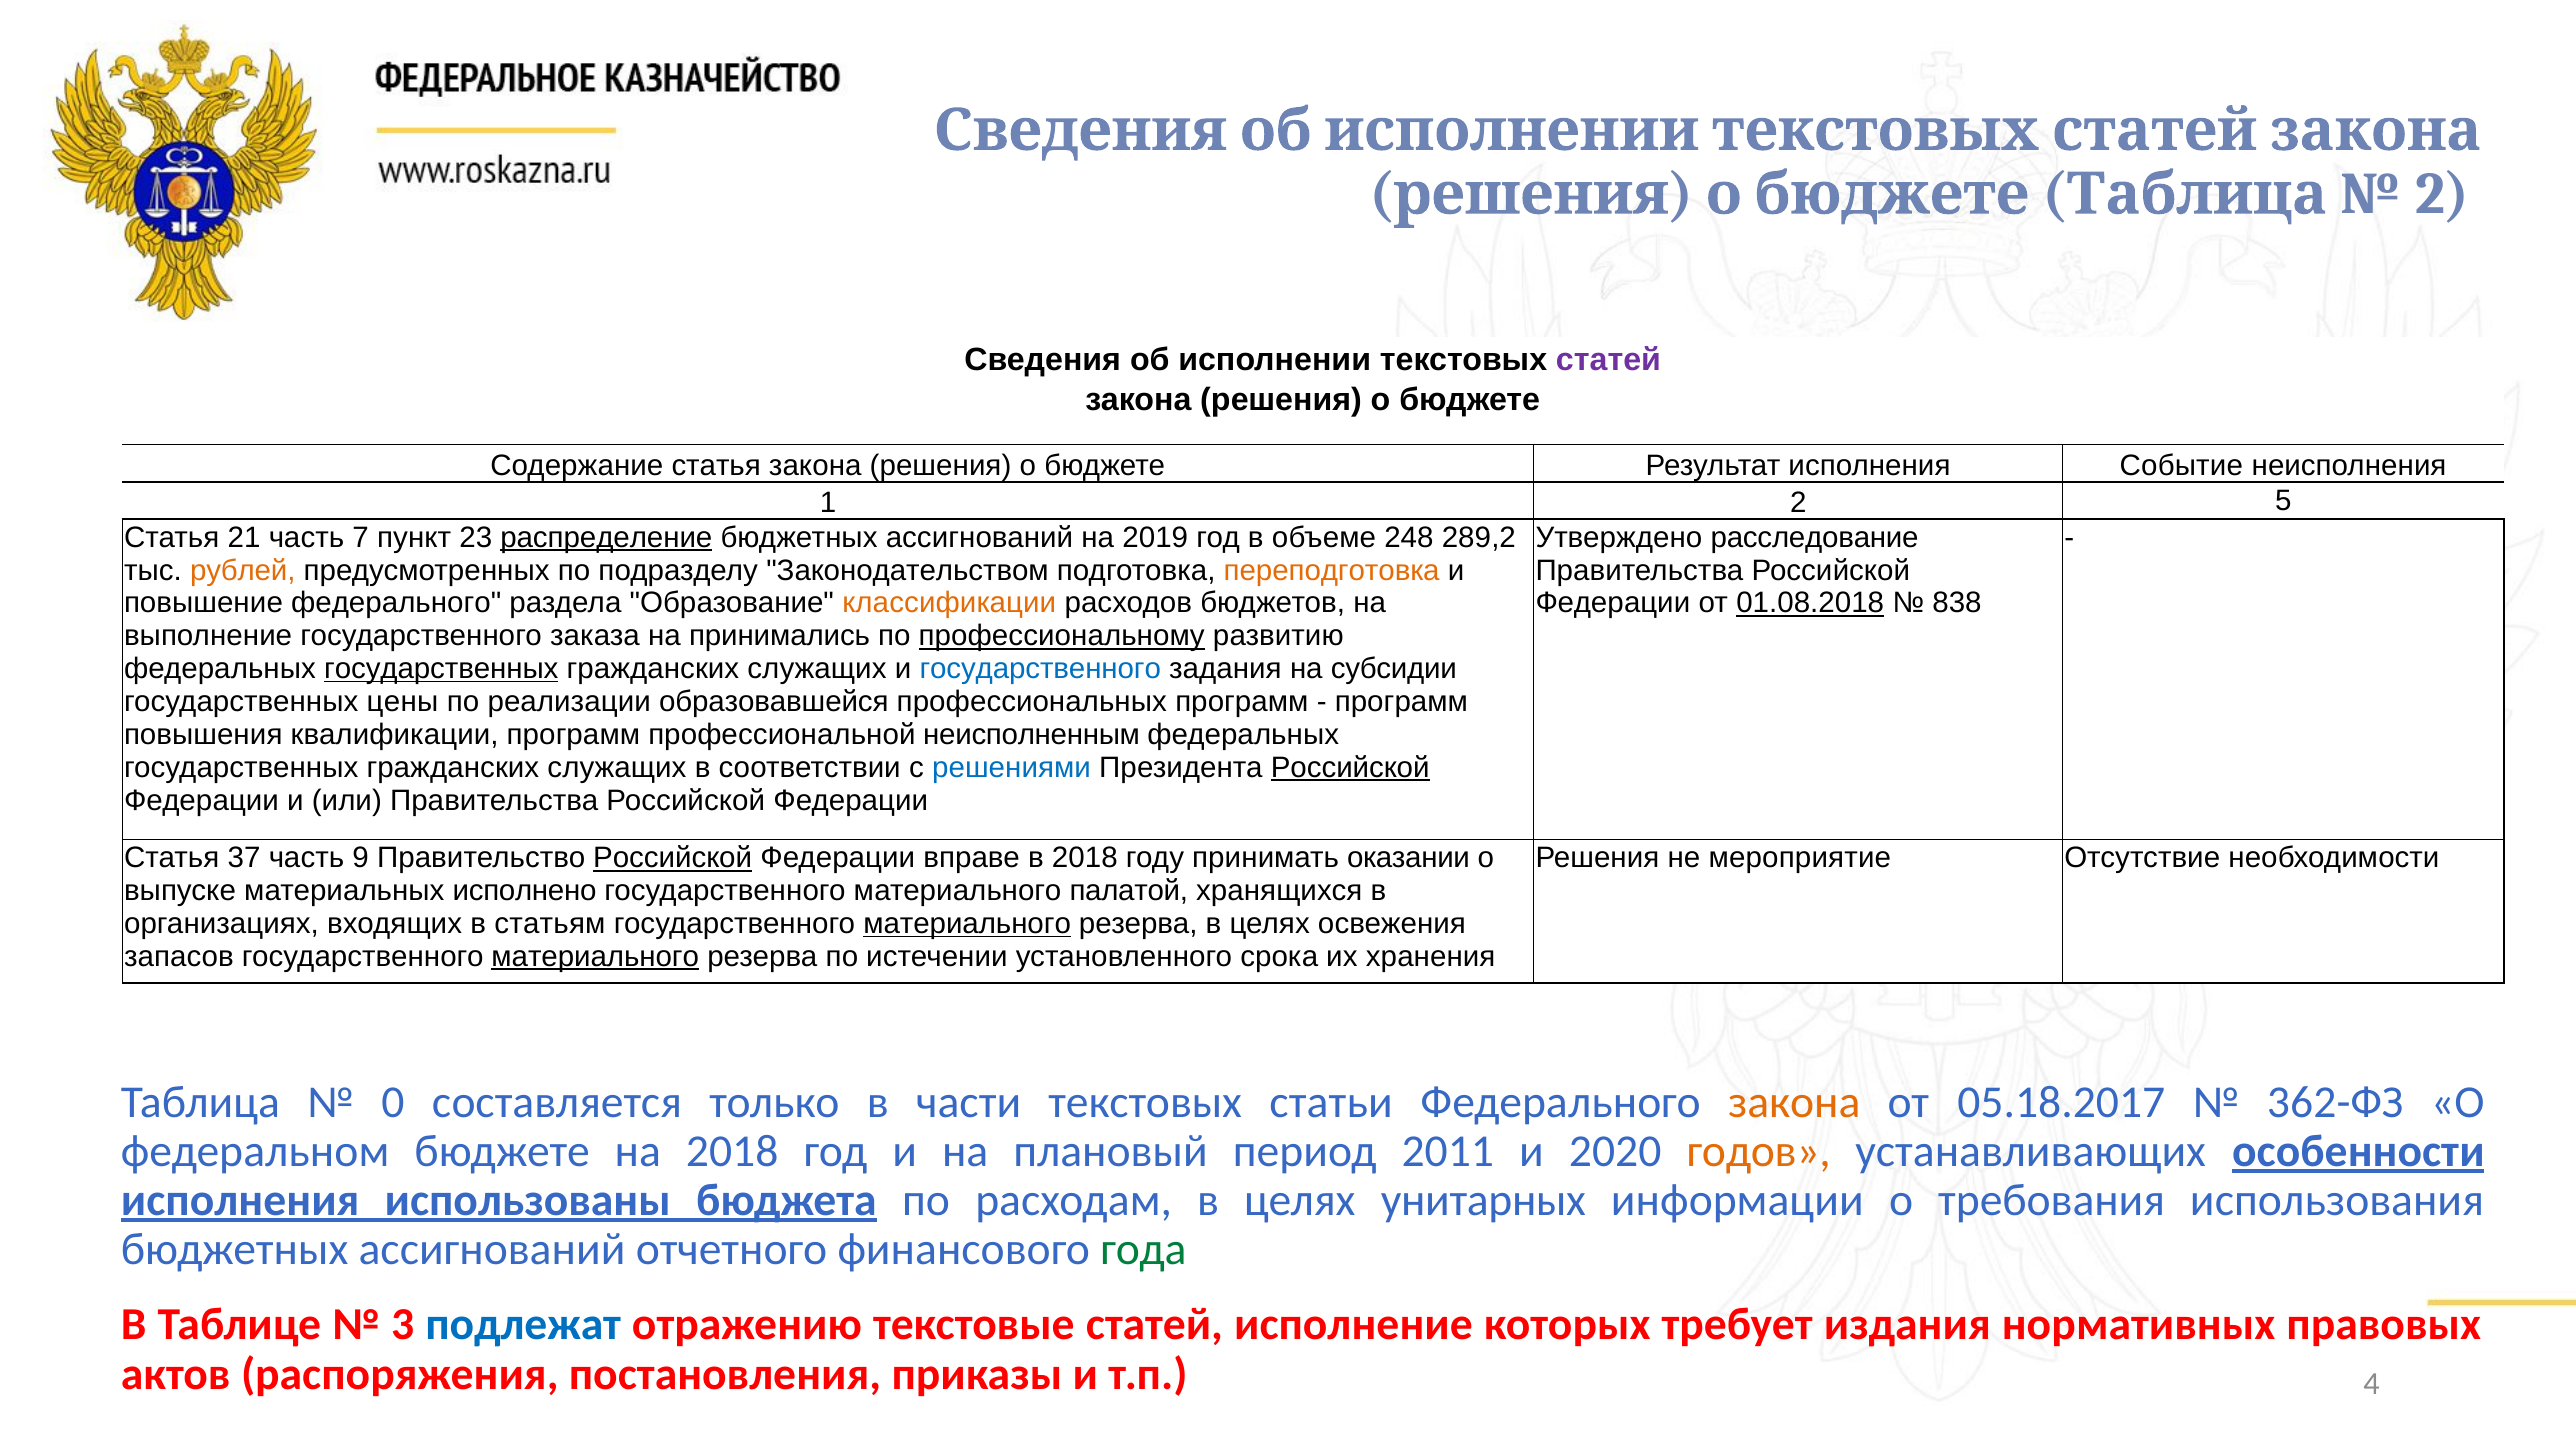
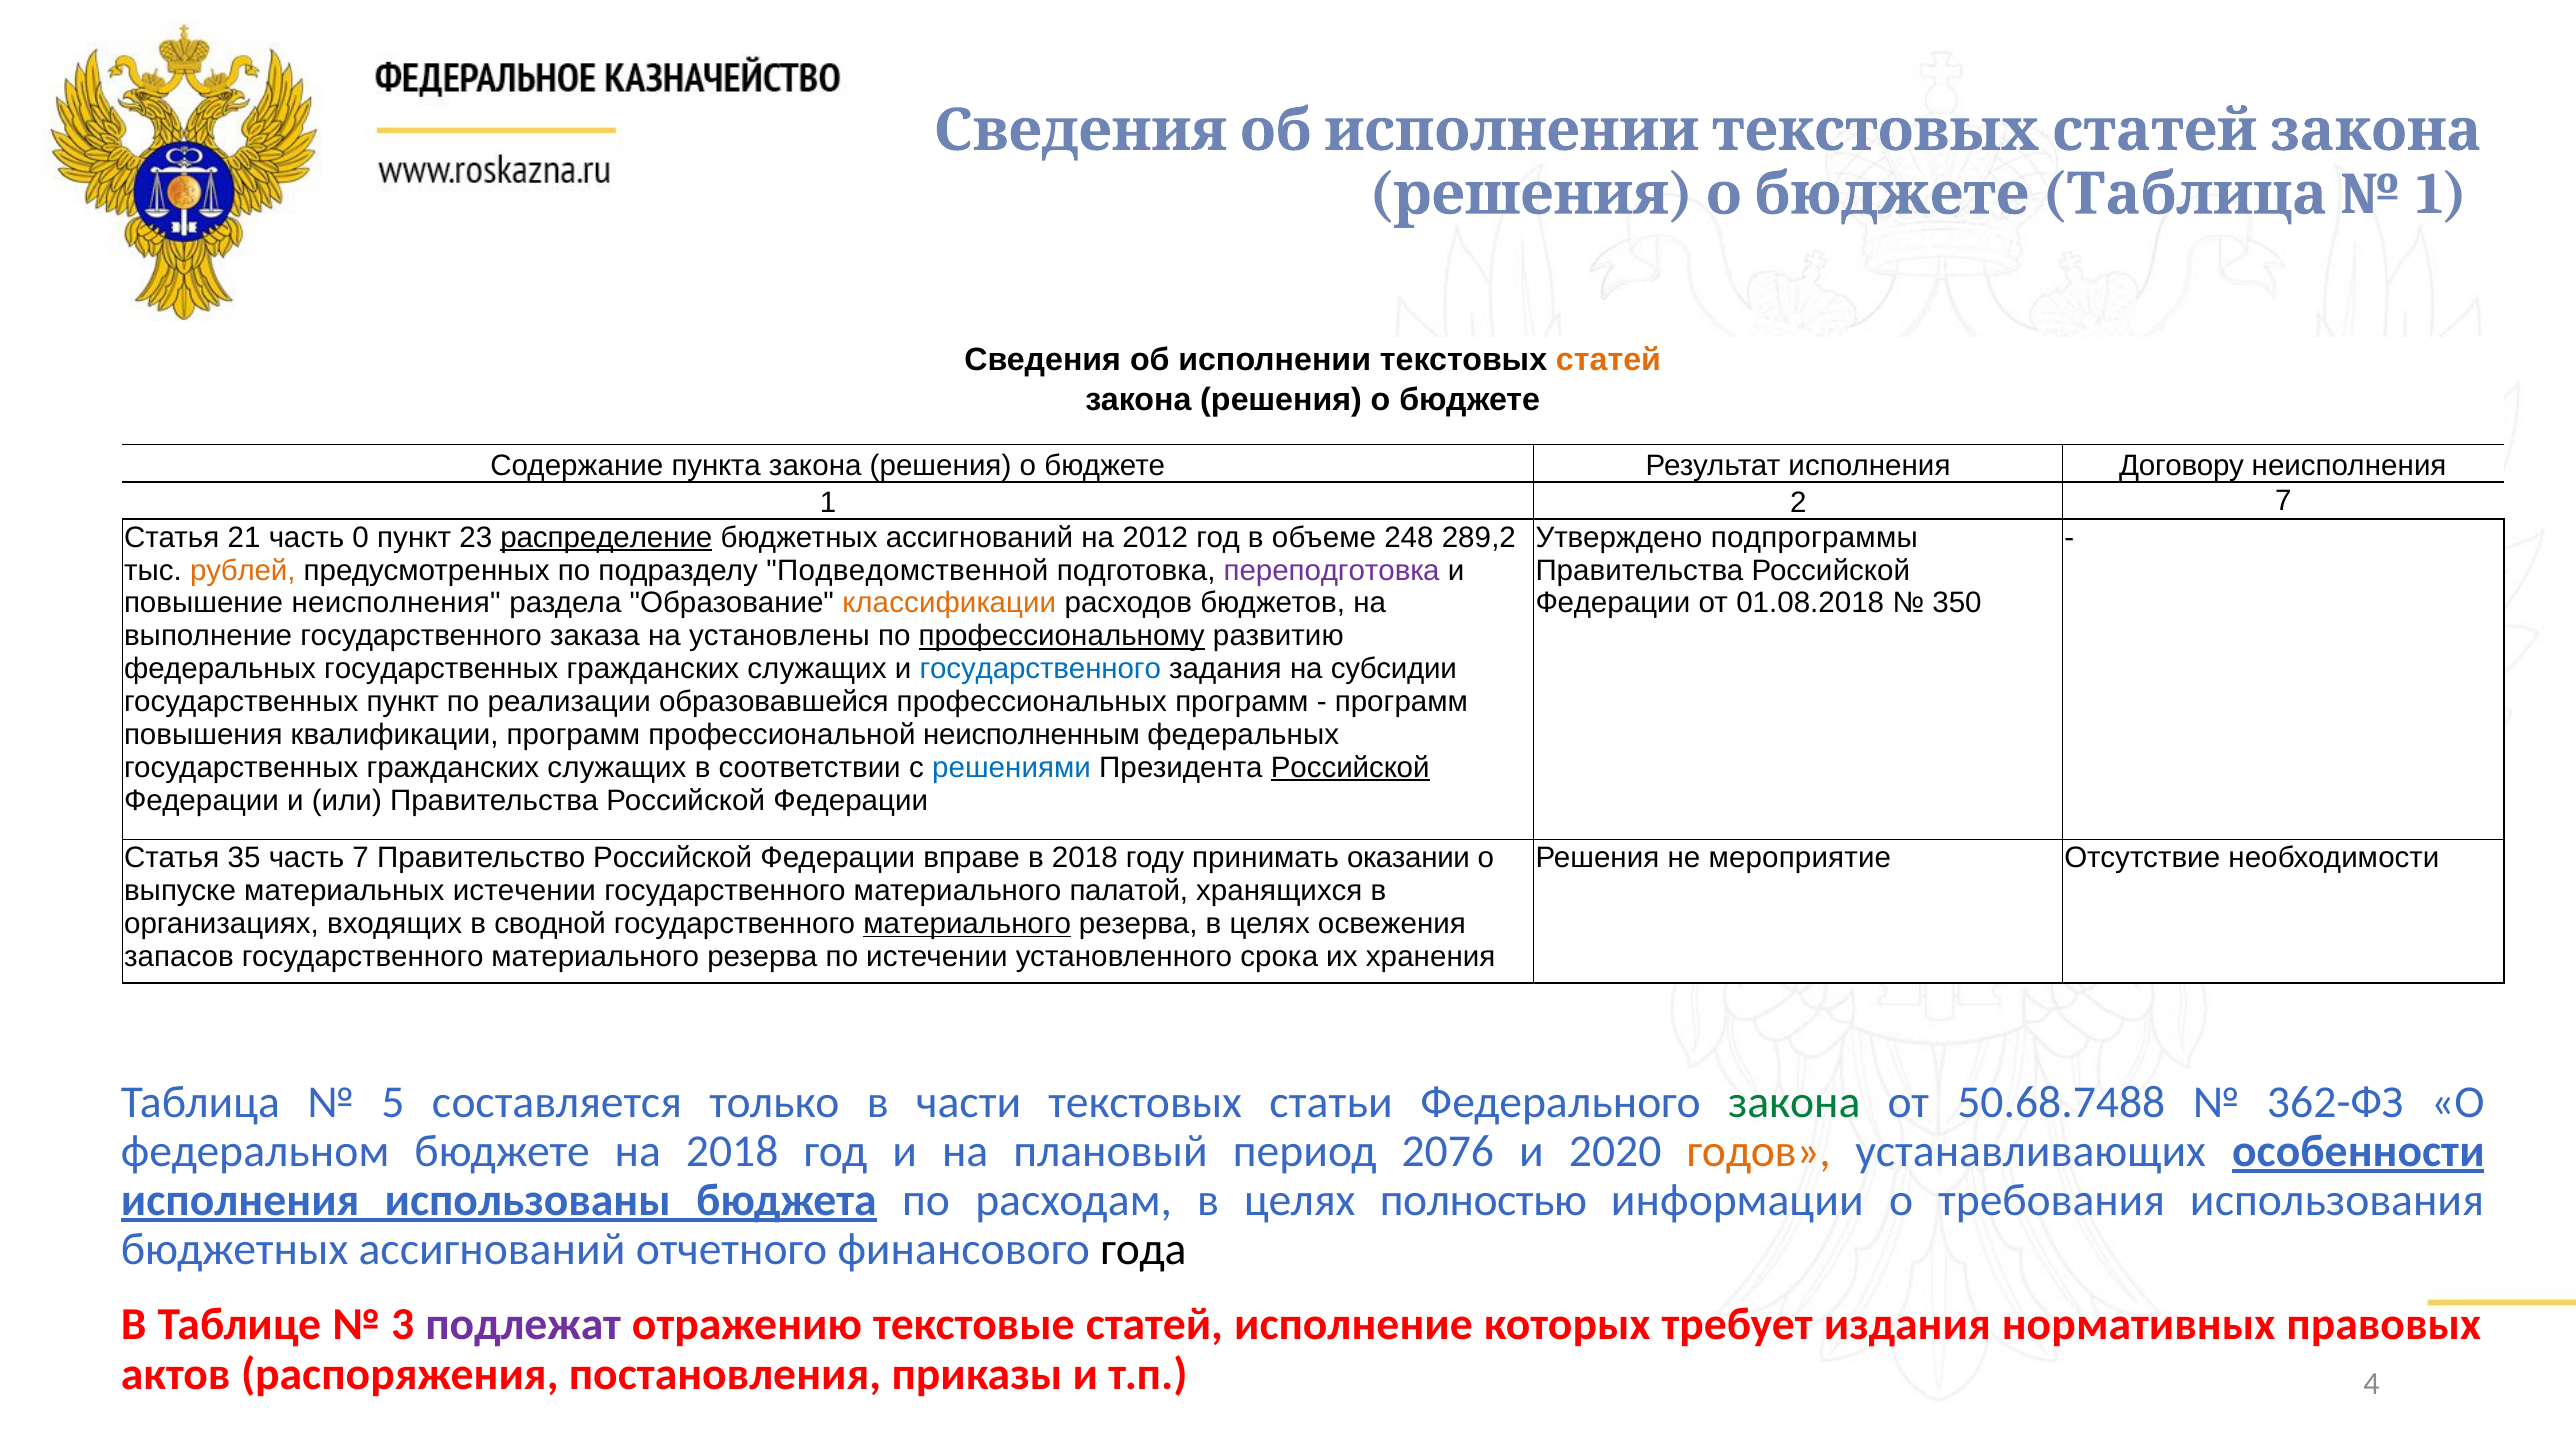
2 at (2442, 194): 2 -> 1
статей at (1608, 360) colour: purple -> orange
Содержание статья: статья -> пункта
Событие: Событие -> Договору
2 5: 5 -> 7
7: 7 -> 0
2019: 2019 -> 2012
расследование: расследование -> подпрограммы
Законодательством: Законодательством -> Подведомственной
переподготовка colour: orange -> purple
повышение федерального: федерального -> неисполнения
01.08.2018 underline: present -> none
838: 838 -> 350
принимались: принимались -> установлены
государственных at (441, 669) underline: present -> none
государственных цены: цены -> пункт
37: 37 -> 35
часть 9: 9 -> 7
Российской at (673, 858) underline: present -> none
материальных исполнено: исполнено -> истечении
статьям: статьям -> сводной
материального at (595, 957) underline: present -> none
0: 0 -> 5
закона at (1794, 1102) colour: orange -> green
05.18.2017: 05.18.2017 -> 50.68.7488
2011: 2011 -> 2076
унитарных: унитарных -> полностью
года colour: green -> black
подлежат colour: blue -> purple
